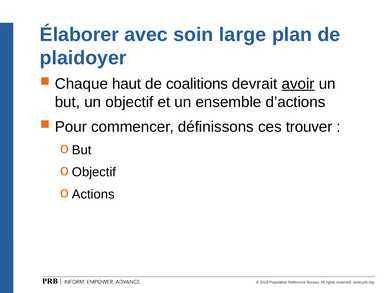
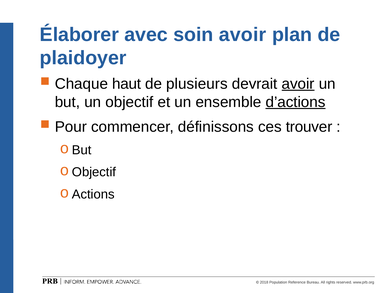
soin large: large -> avoir
coalitions: coalitions -> plusieurs
d’actions underline: none -> present
